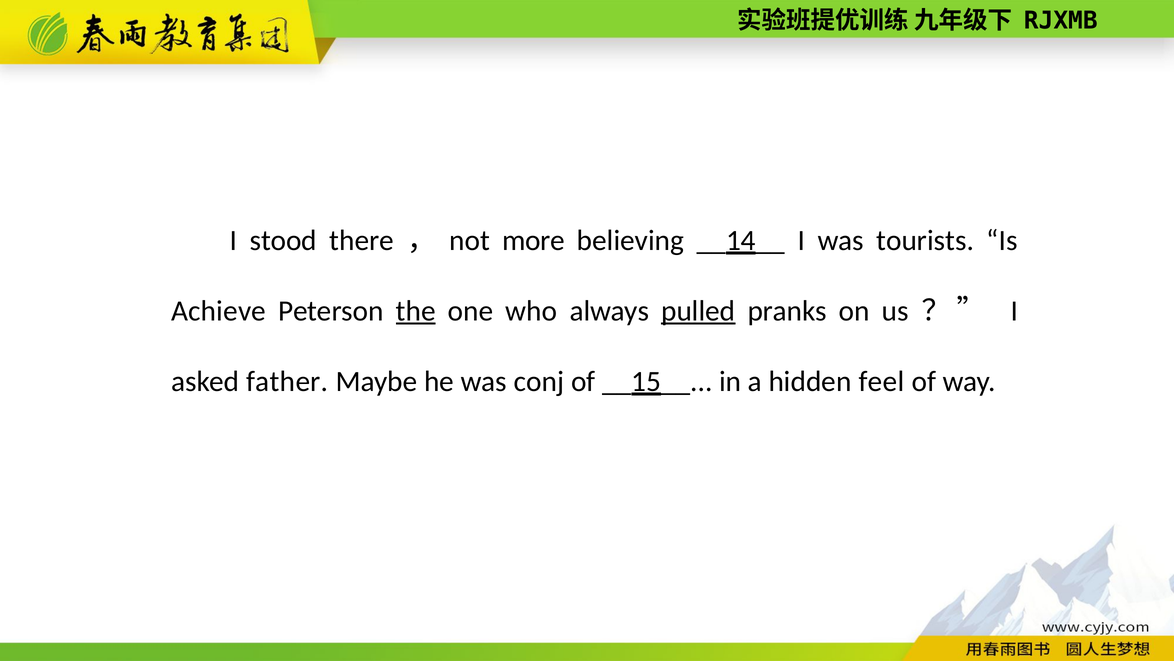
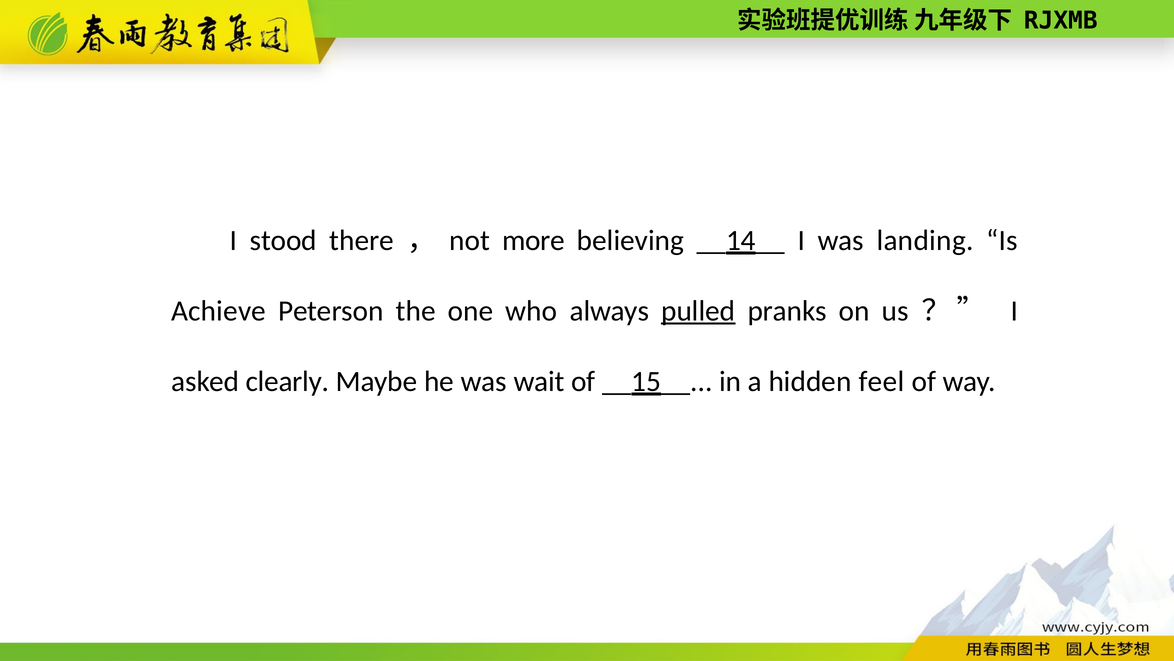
tourists: tourists -> landing
the underline: present -> none
father: father -> clearly
conj: conj -> wait
